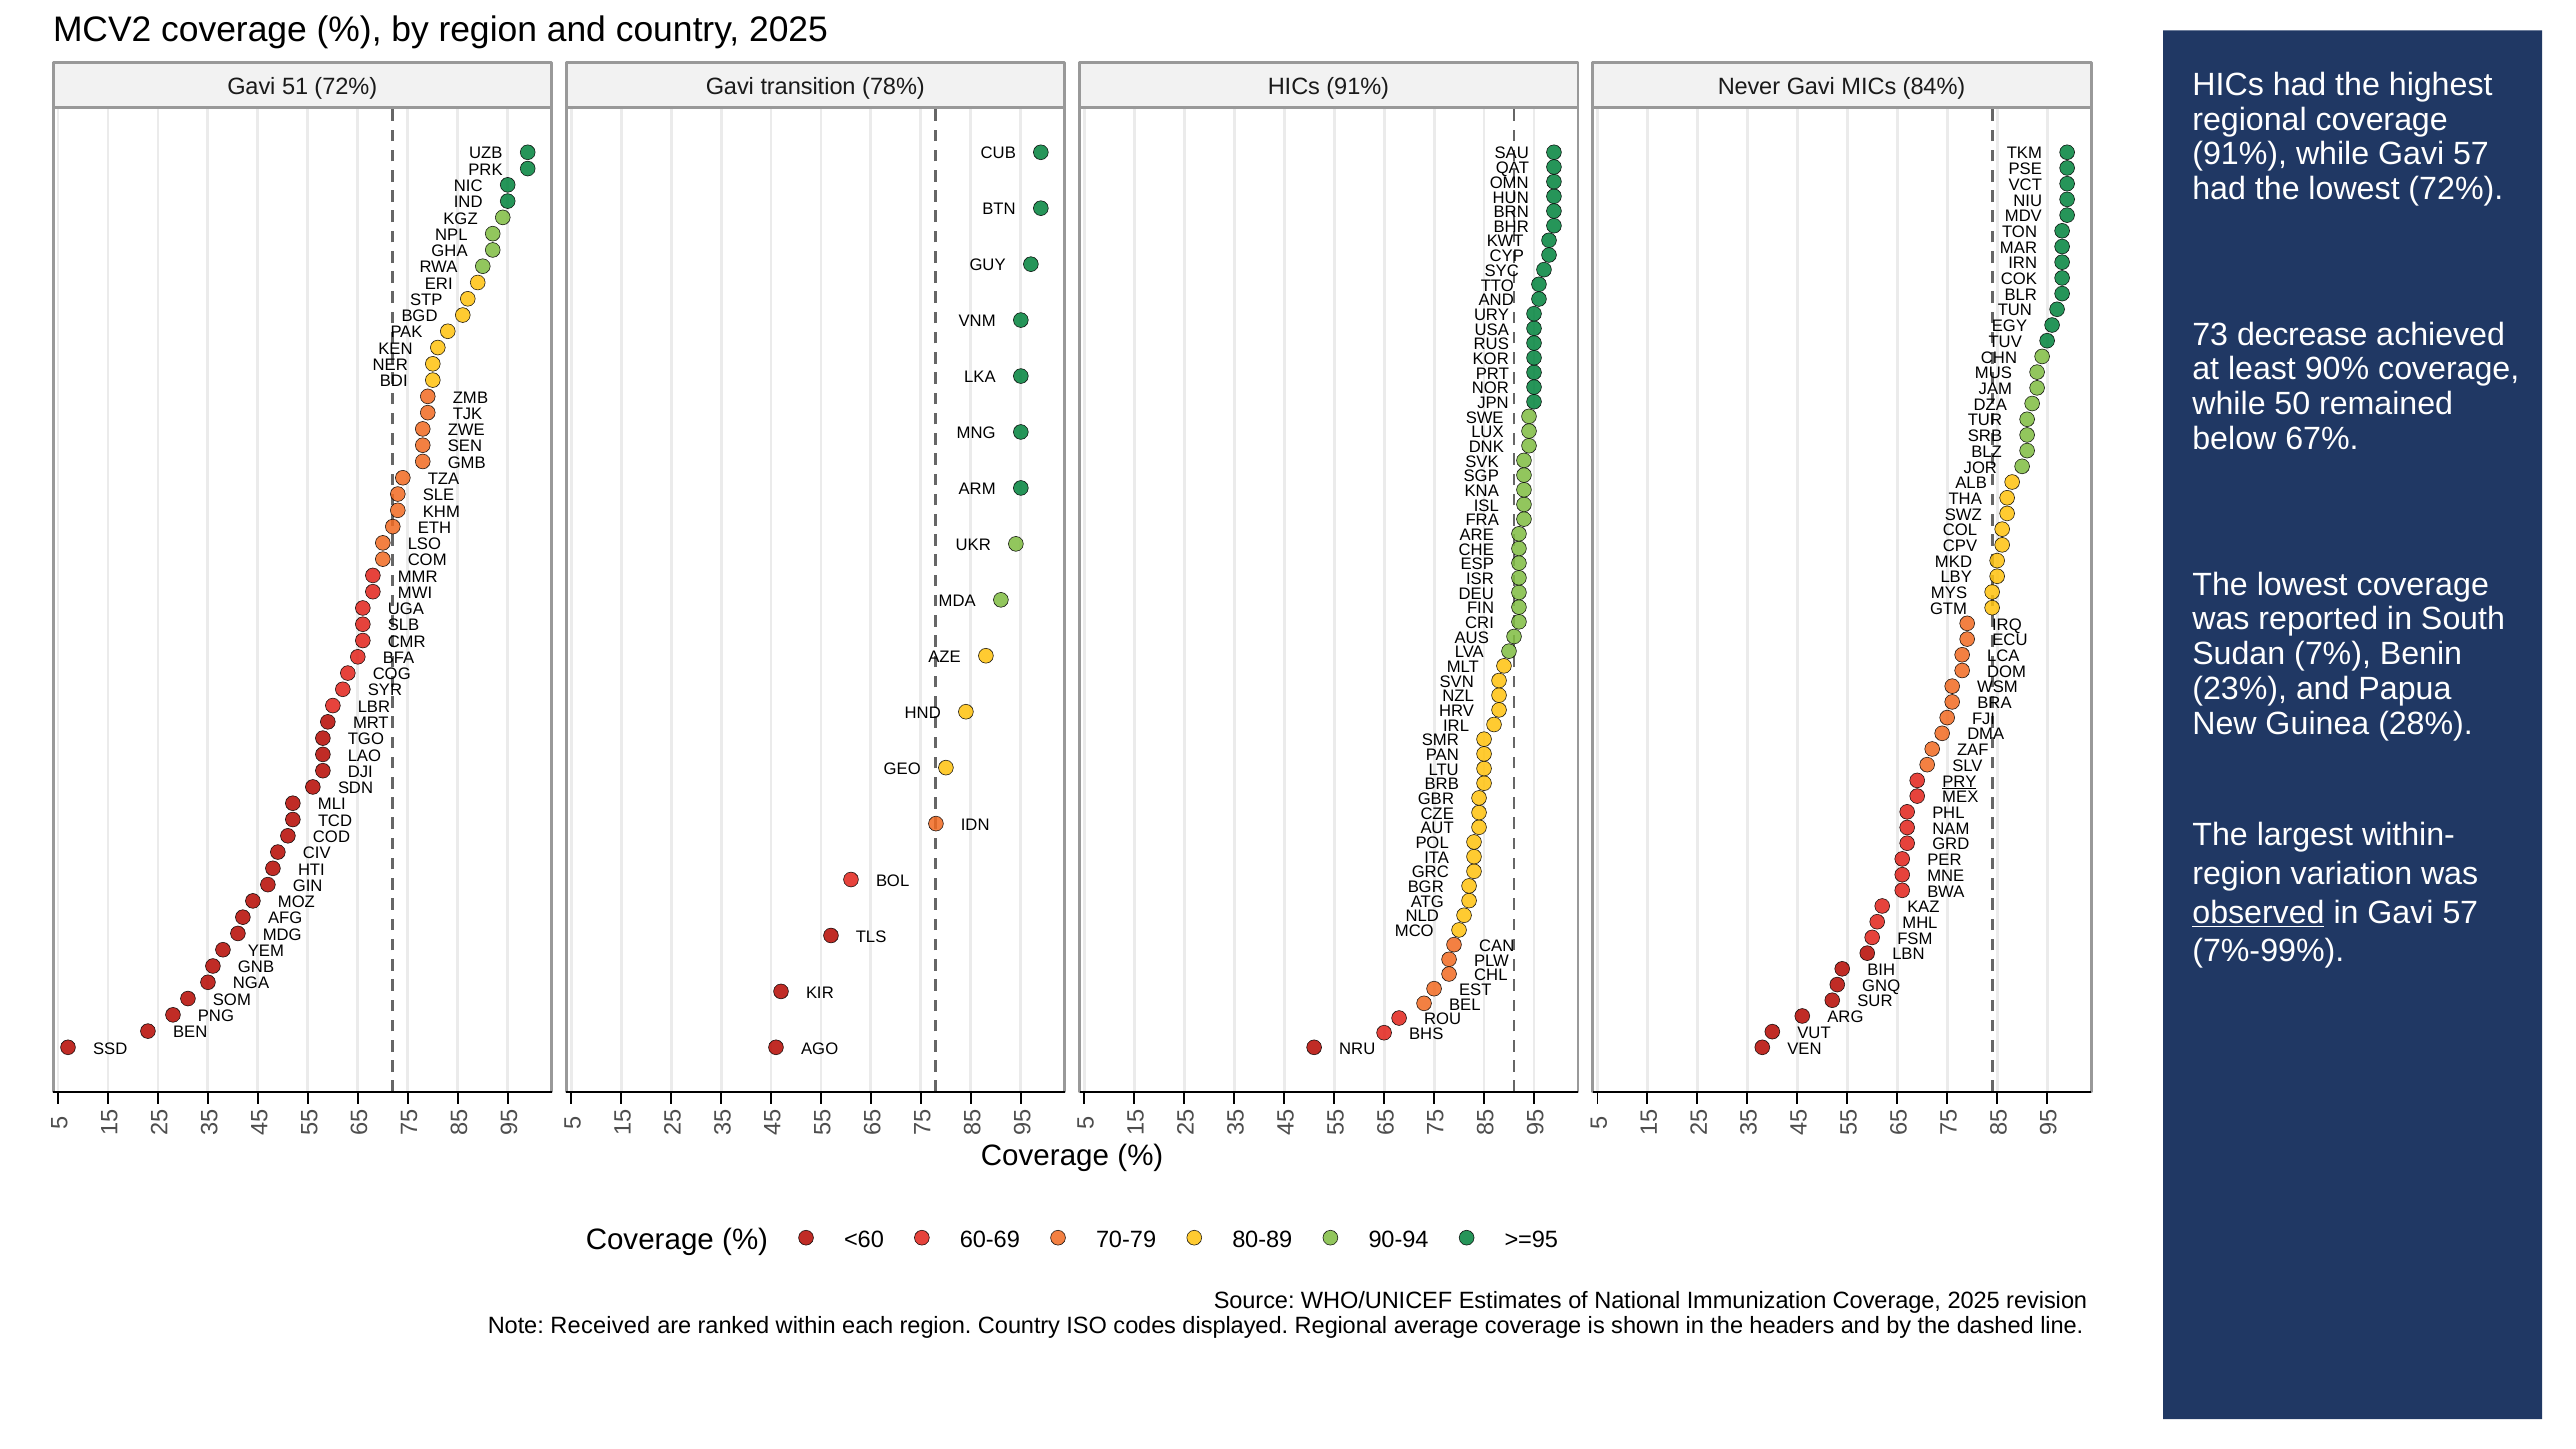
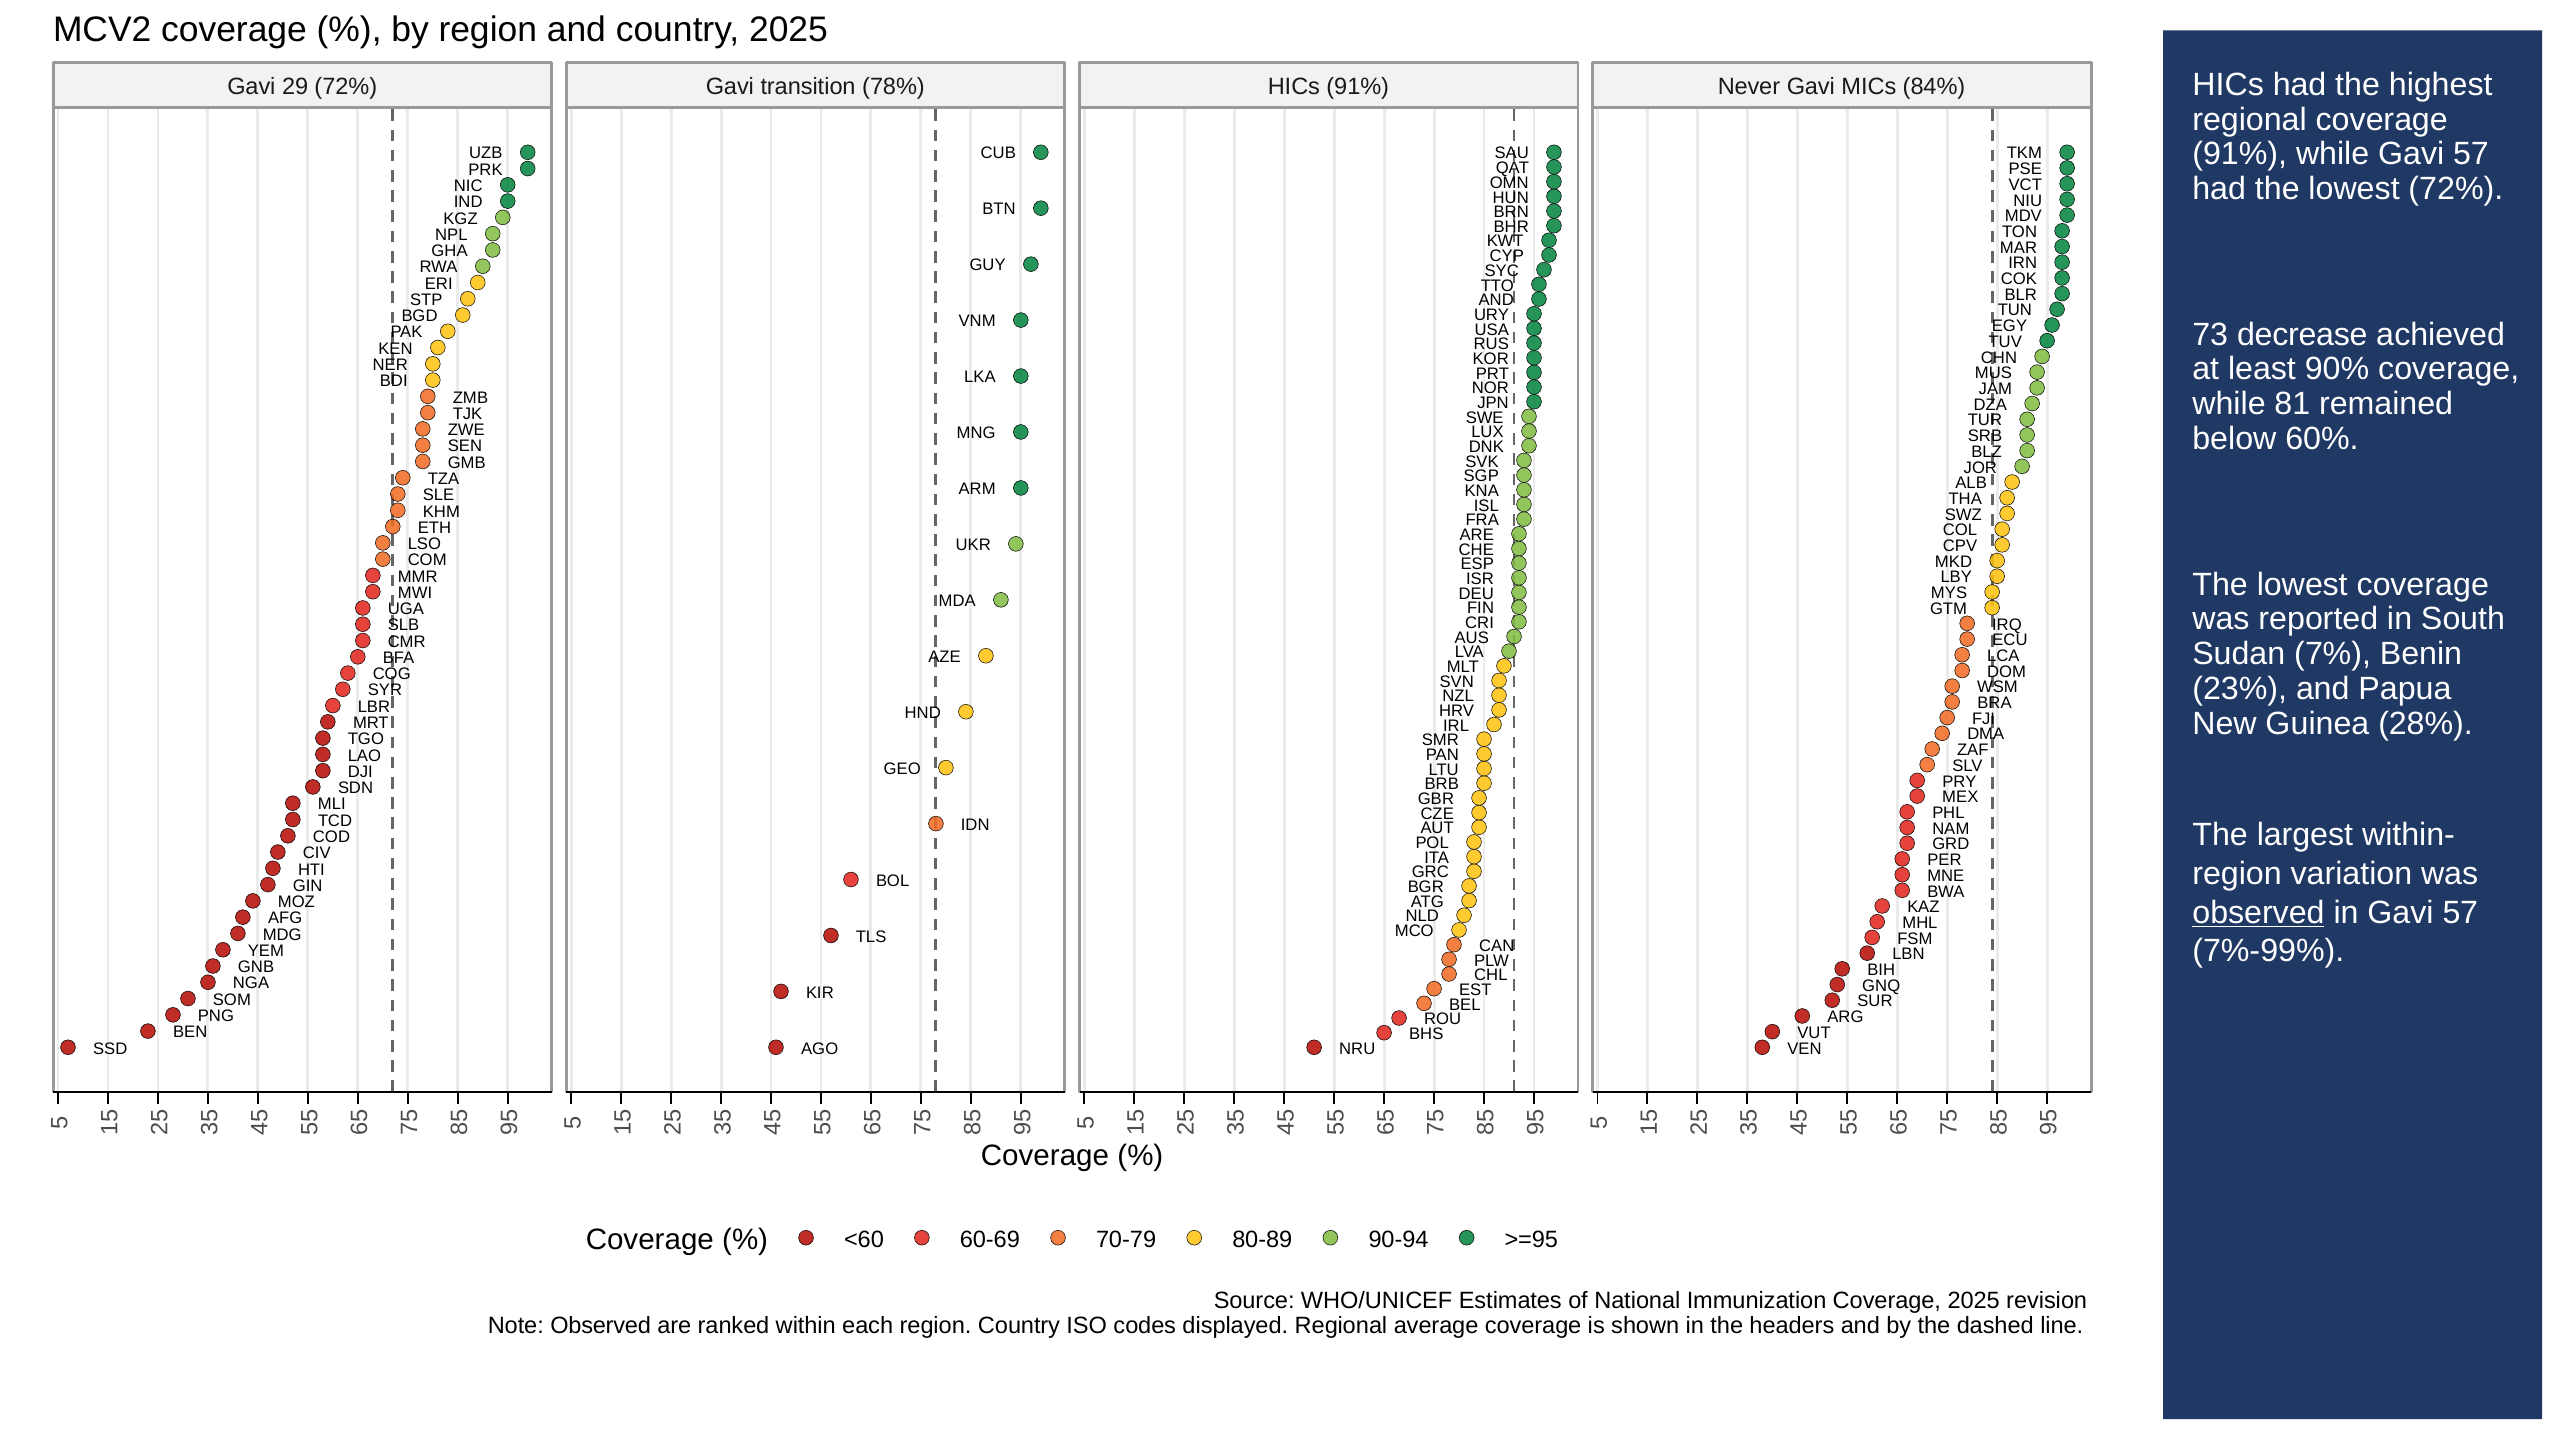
51: 51 -> 29
50: 50 -> 81
67%: 67% -> 60%
PRY underline: present -> none
Note Received: Received -> Observed
